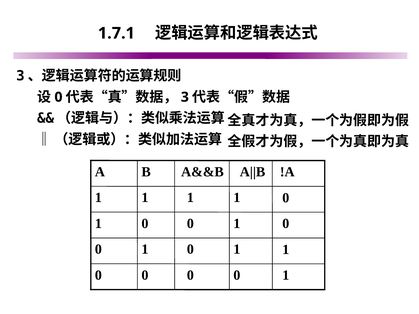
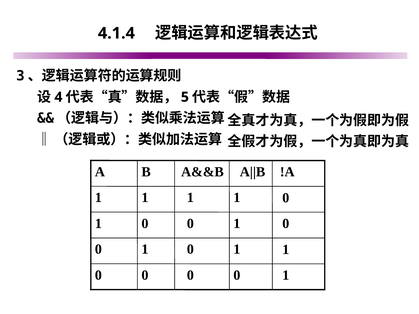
1.7.1: 1.7.1 -> 4.1.4
0 at (58, 97): 0 -> 4
3: 3 -> 5
